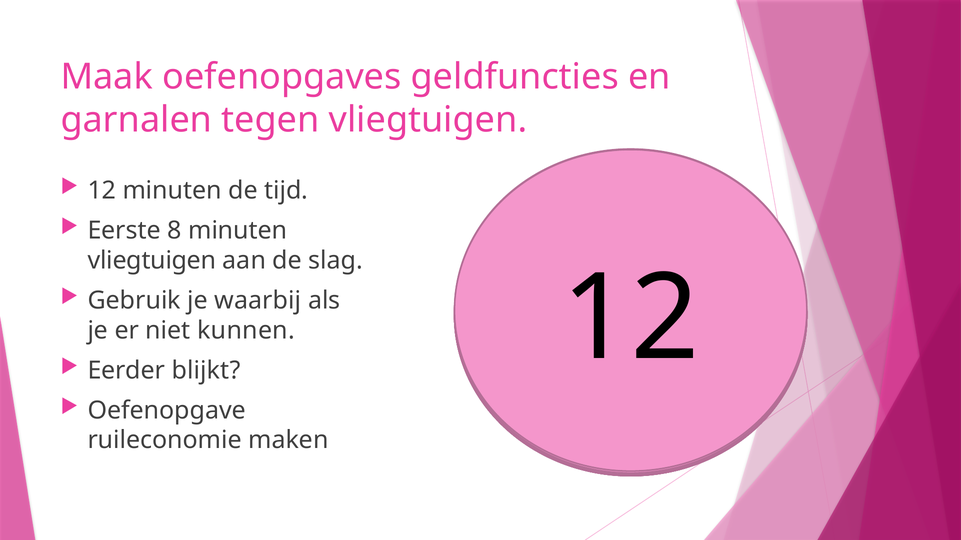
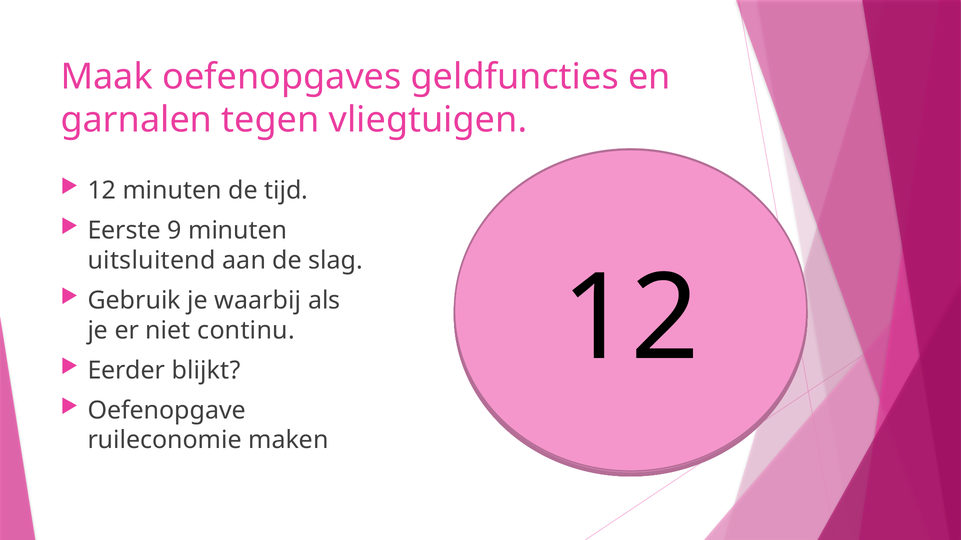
8: 8 -> 9
vliegtuigen at (152, 261): vliegtuigen -> uitsluitend
kunnen: kunnen -> continu
